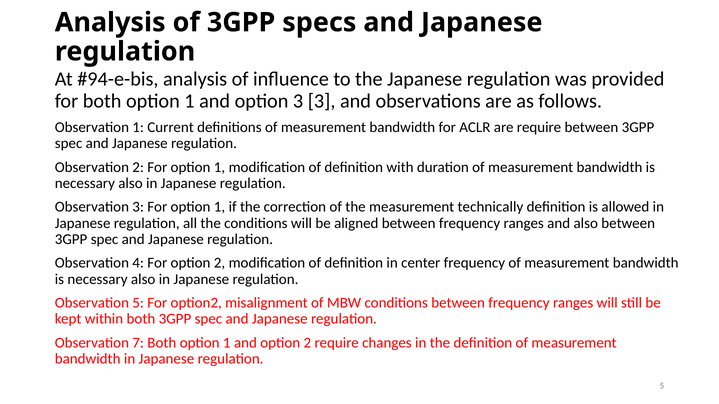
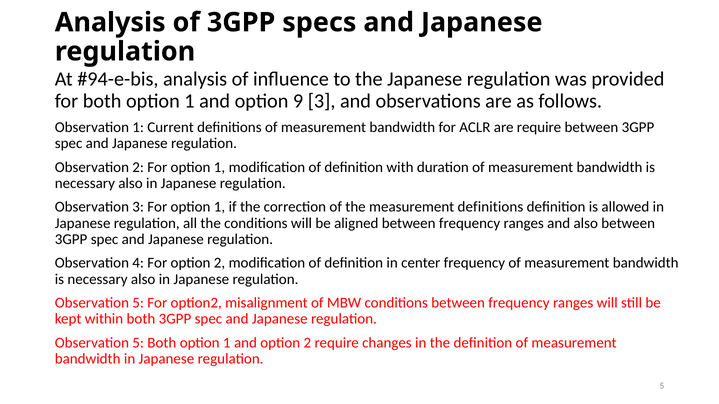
option 3: 3 -> 9
measurement technically: technically -> definitions
7 at (138, 343): 7 -> 5
